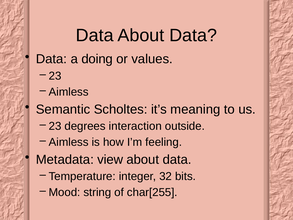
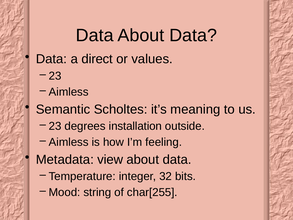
doing: doing -> direct
interaction: interaction -> installation
